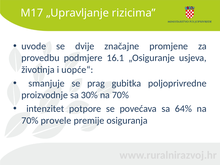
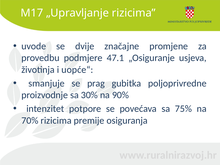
16.1: 16.1 -> 47.1
30% na 70%: 70% -> 90%
64%: 64% -> 75%
70% provele: provele -> rizicima
